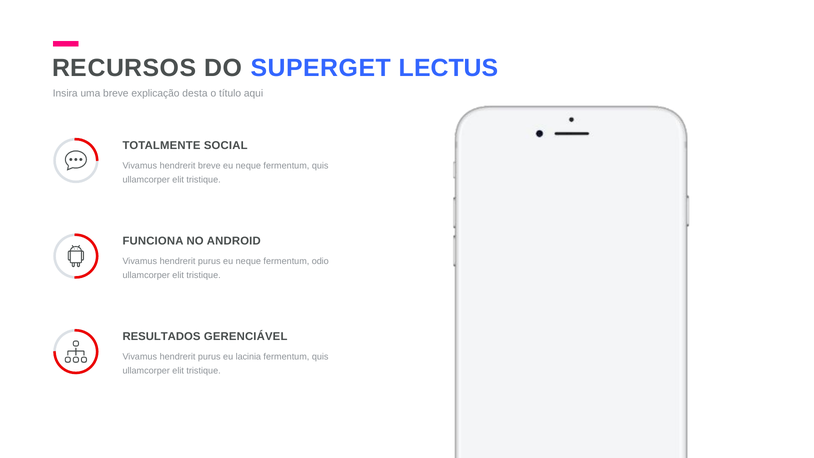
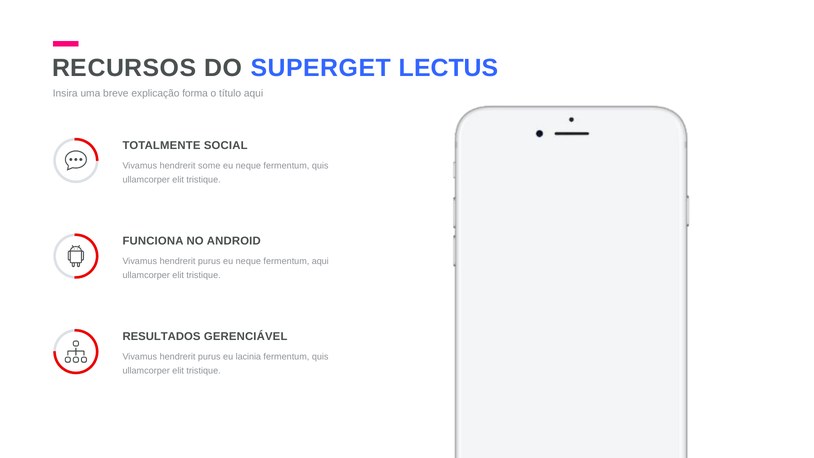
desta: desta -> forma
hendrerit breve: breve -> some
fermentum odio: odio -> aqui
